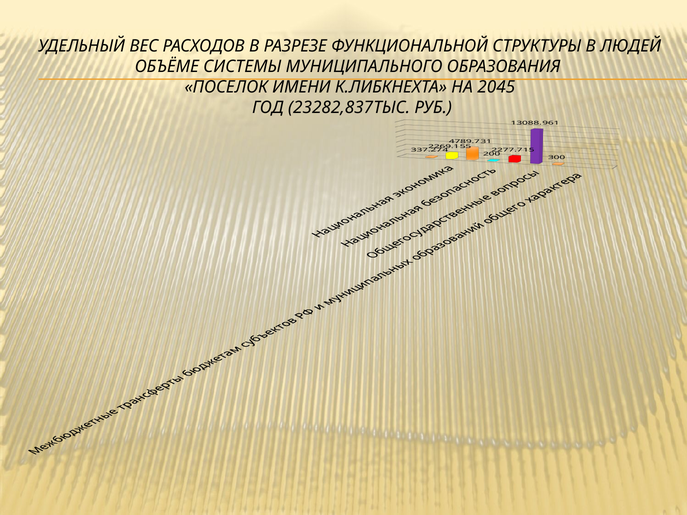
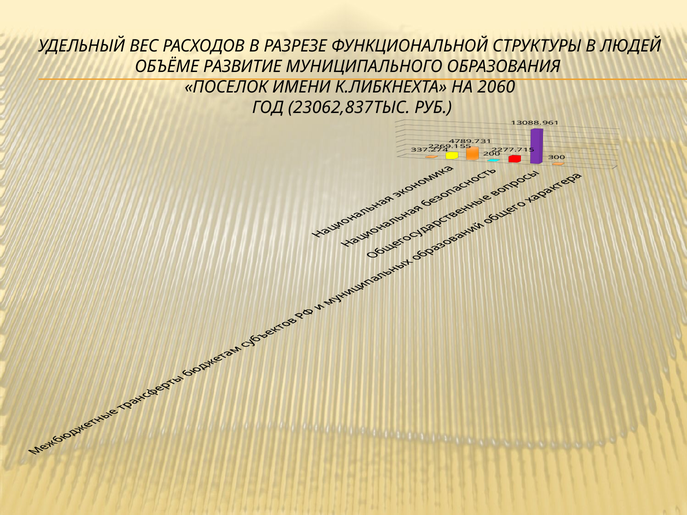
СИСТЕМЫ: СИСТЕМЫ -> РАЗВИТИЕ
2045: 2045 -> 2060
23282,837ТЫС: 23282,837ТЫС -> 23062,837ТЫС
